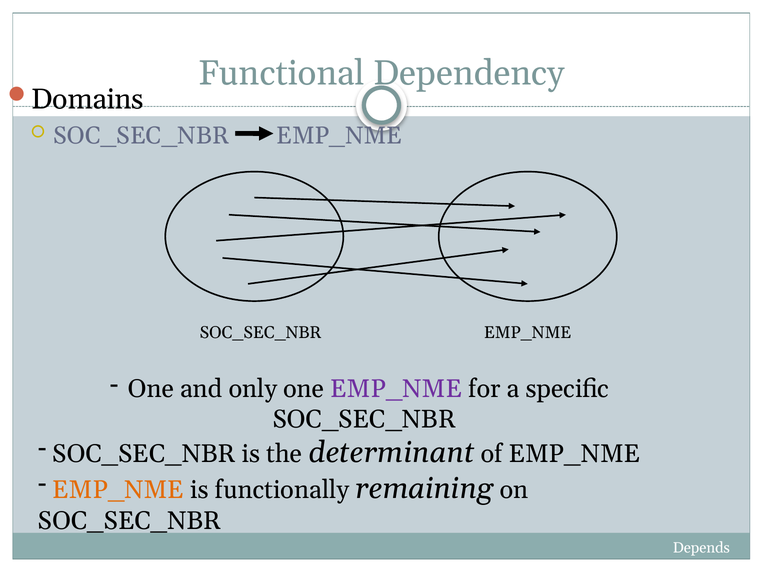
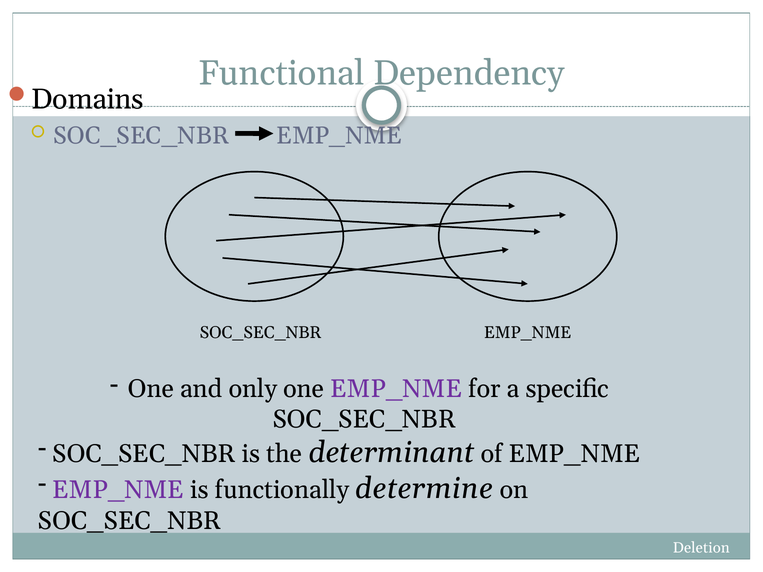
EMP_NME at (118, 490) colour: orange -> purple
remaining: remaining -> determine
Depends: Depends -> Deletion
